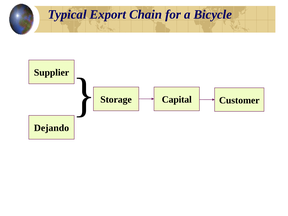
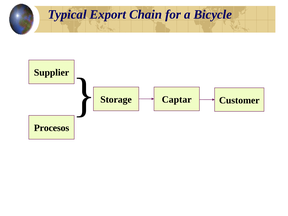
Capital: Capital -> Captar
Dejando: Dejando -> Procesos
